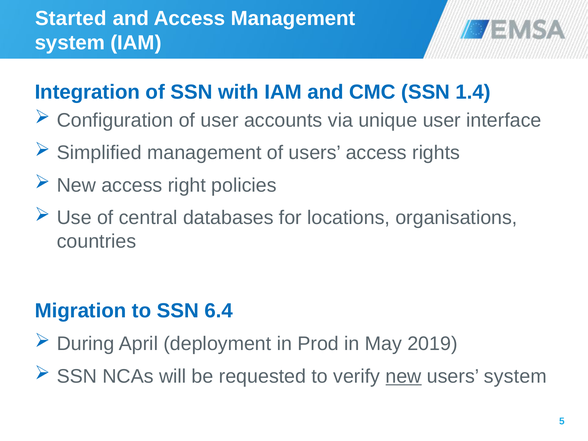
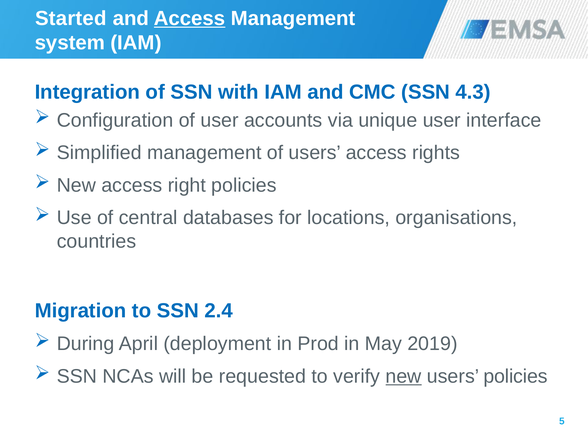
Access at (190, 18) underline: none -> present
1.4: 1.4 -> 4.3
6.4: 6.4 -> 2.4
users system: system -> policies
